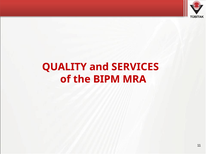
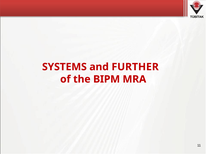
QUALITY: QUALITY -> SYSTEMS
SERVICES: SERVICES -> FURTHER
